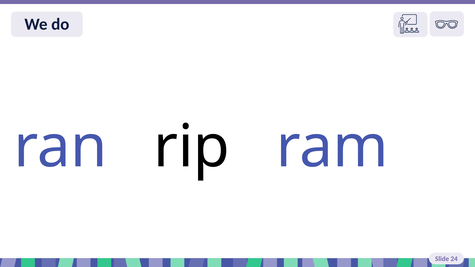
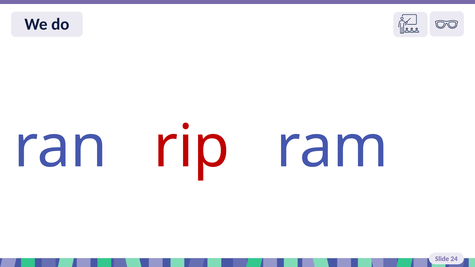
rip colour: black -> red
